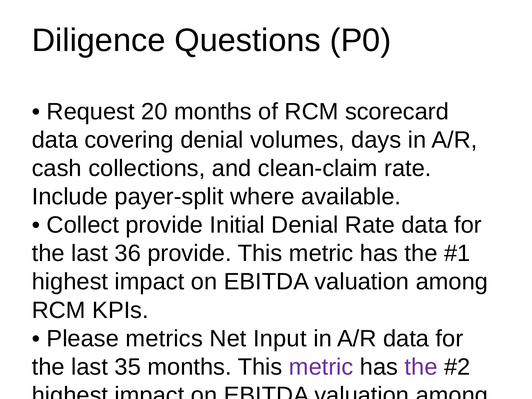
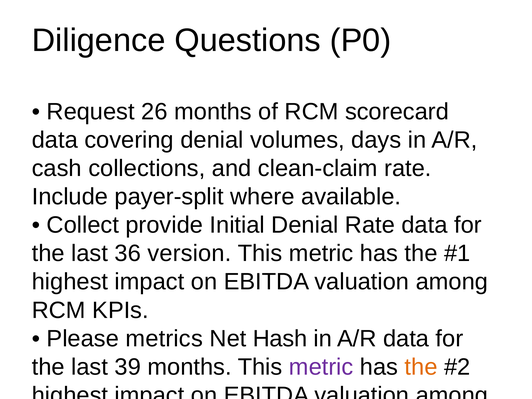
20: 20 -> 26
36 provide: provide -> version
Input: Input -> Hash
35: 35 -> 39
the at (421, 367) colour: purple -> orange
